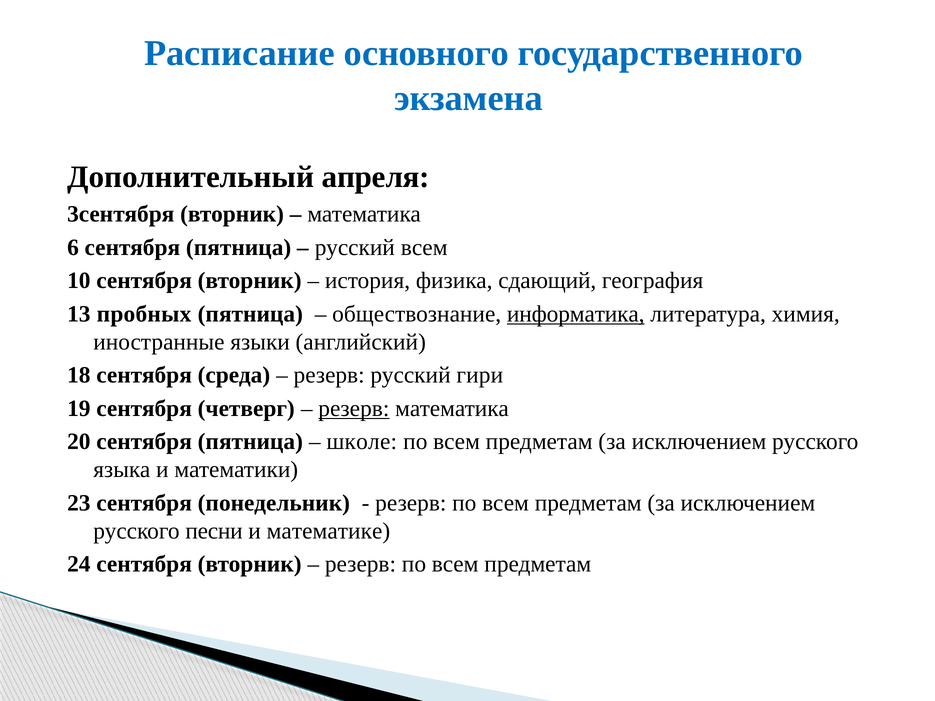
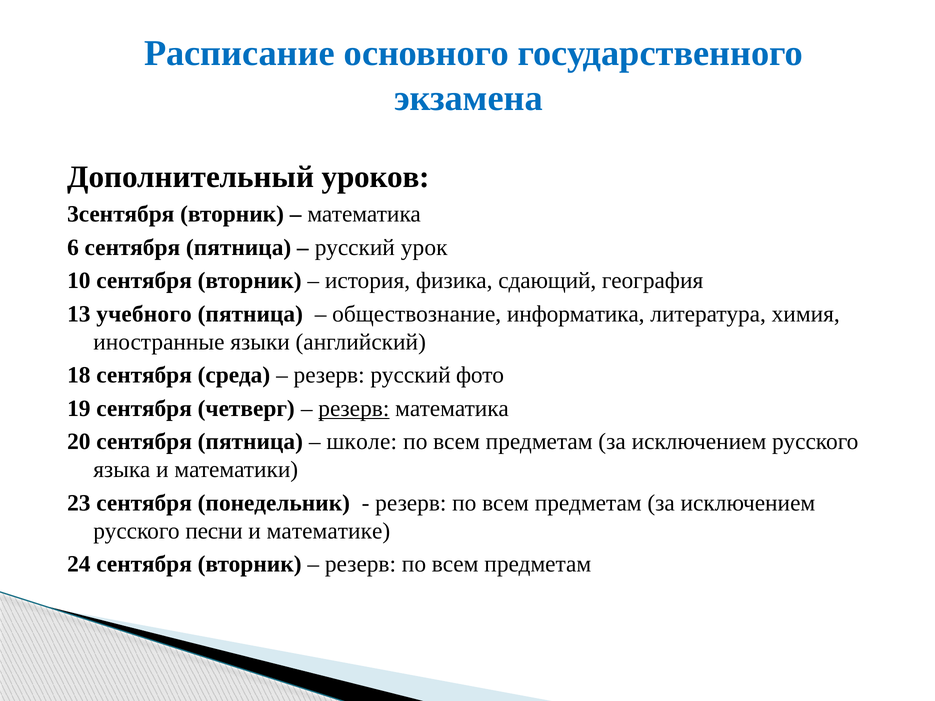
апреля: апреля -> уроков
русский всем: всем -> урок
пробных: пробных -> учебного
информатика underline: present -> none
гири: гири -> фото
